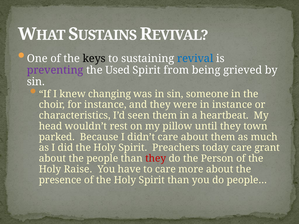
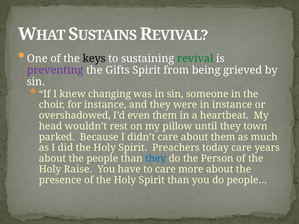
revival colour: blue -> green
Used: Used -> Gifts
characteristics: characteristics -> overshadowed
seen: seen -> even
grant: grant -> years
they at (156, 159) colour: red -> blue
